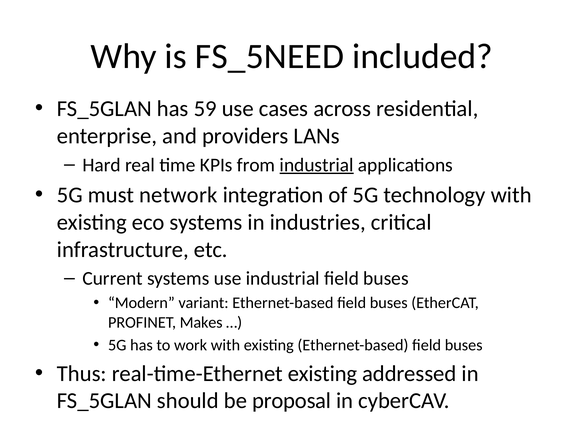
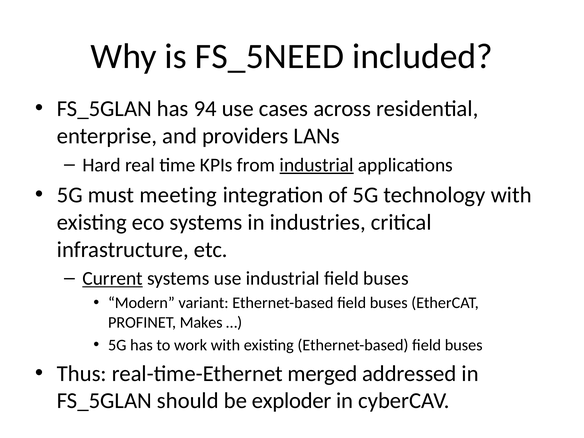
59: 59 -> 94
network: network -> meeting
Current underline: none -> present
real-time-Ethernet existing: existing -> merged
proposal: proposal -> exploder
